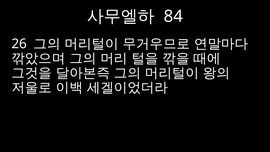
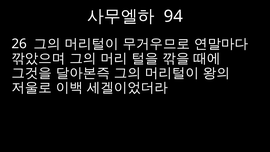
84: 84 -> 94
